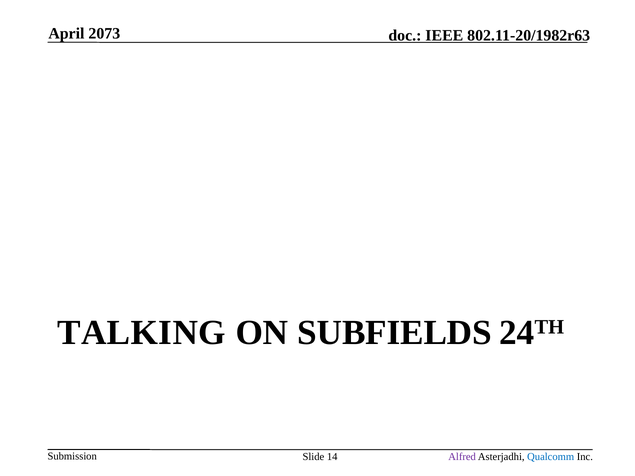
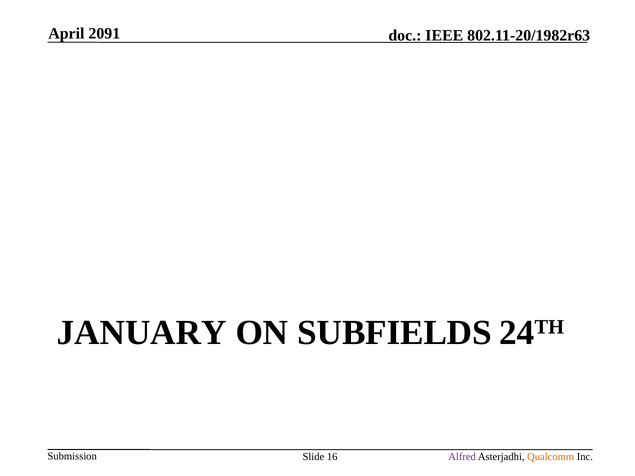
2073: 2073 -> 2091
TALKING: TALKING -> JANUARY
14: 14 -> 16
Qualcomm colour: blue -> orange
